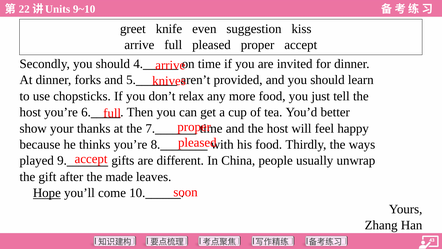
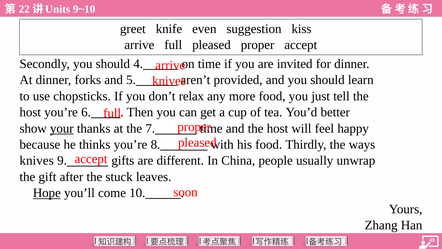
your underline: none -> present
played at (37, 160): played -> knives
made: made -> stuck
